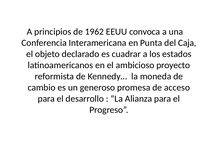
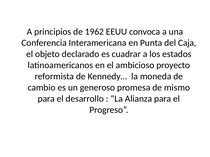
acceso: acceso -> mismo
